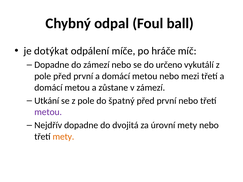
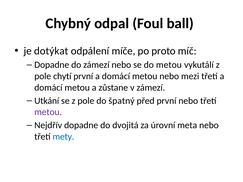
hráče: hráče -> proto
do určeno: určeno -> metou
pole před: před -> chytí
úrovní mety: mety -> meta
mety at (63, 137) colour: orange -> blue
